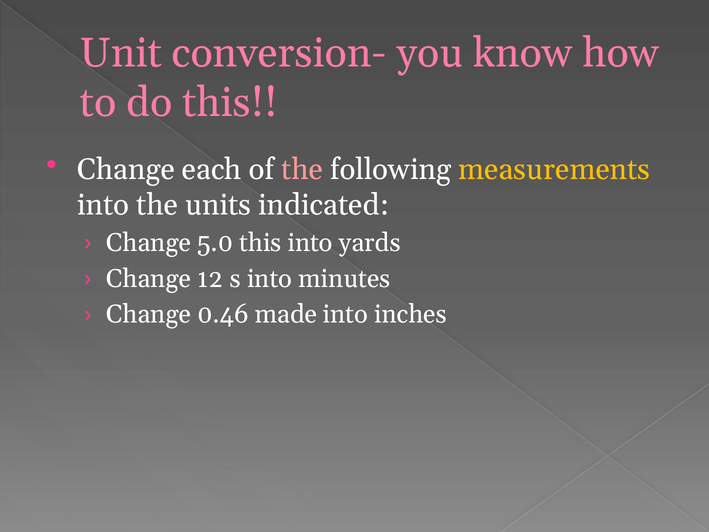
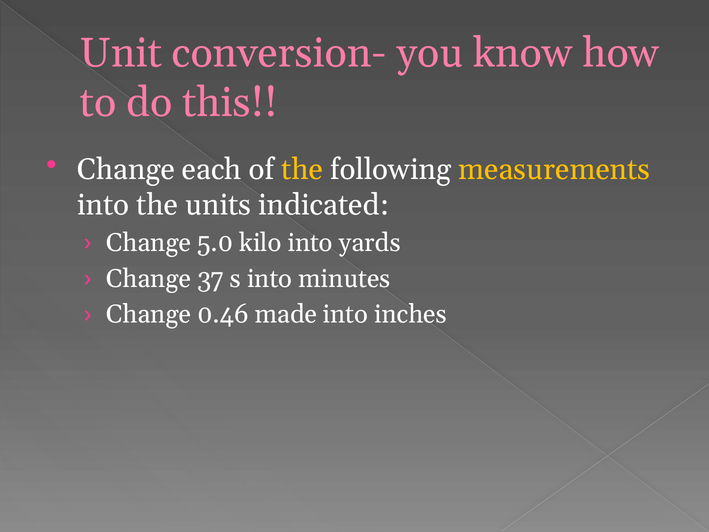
the at (302, 169) colour: pink -> yellow
5.0 this: this -> kilo
12: 12 -> 37
